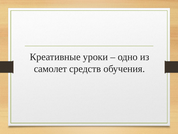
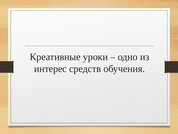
самолет: самолет -> интерес
